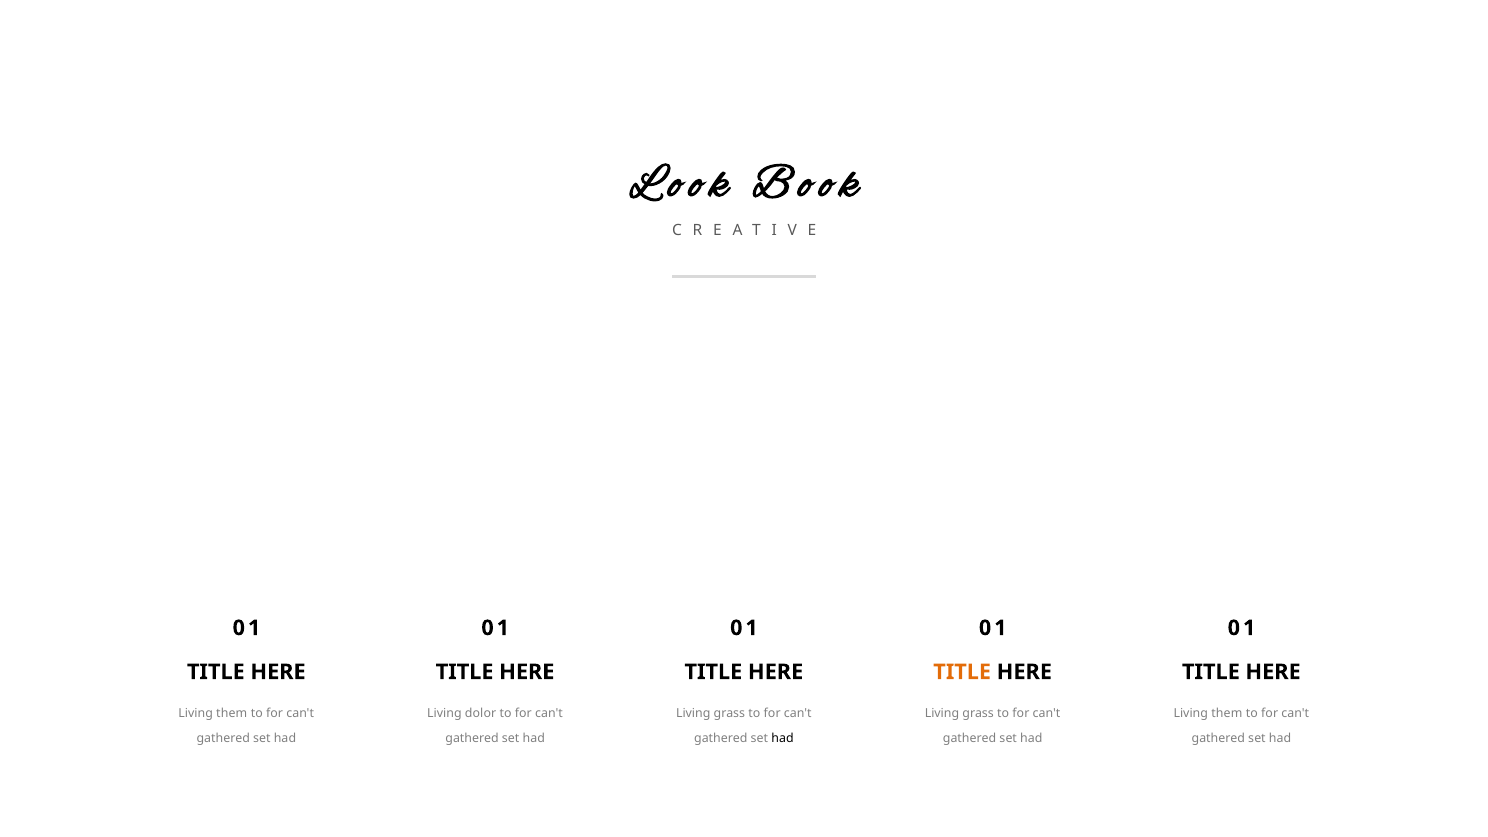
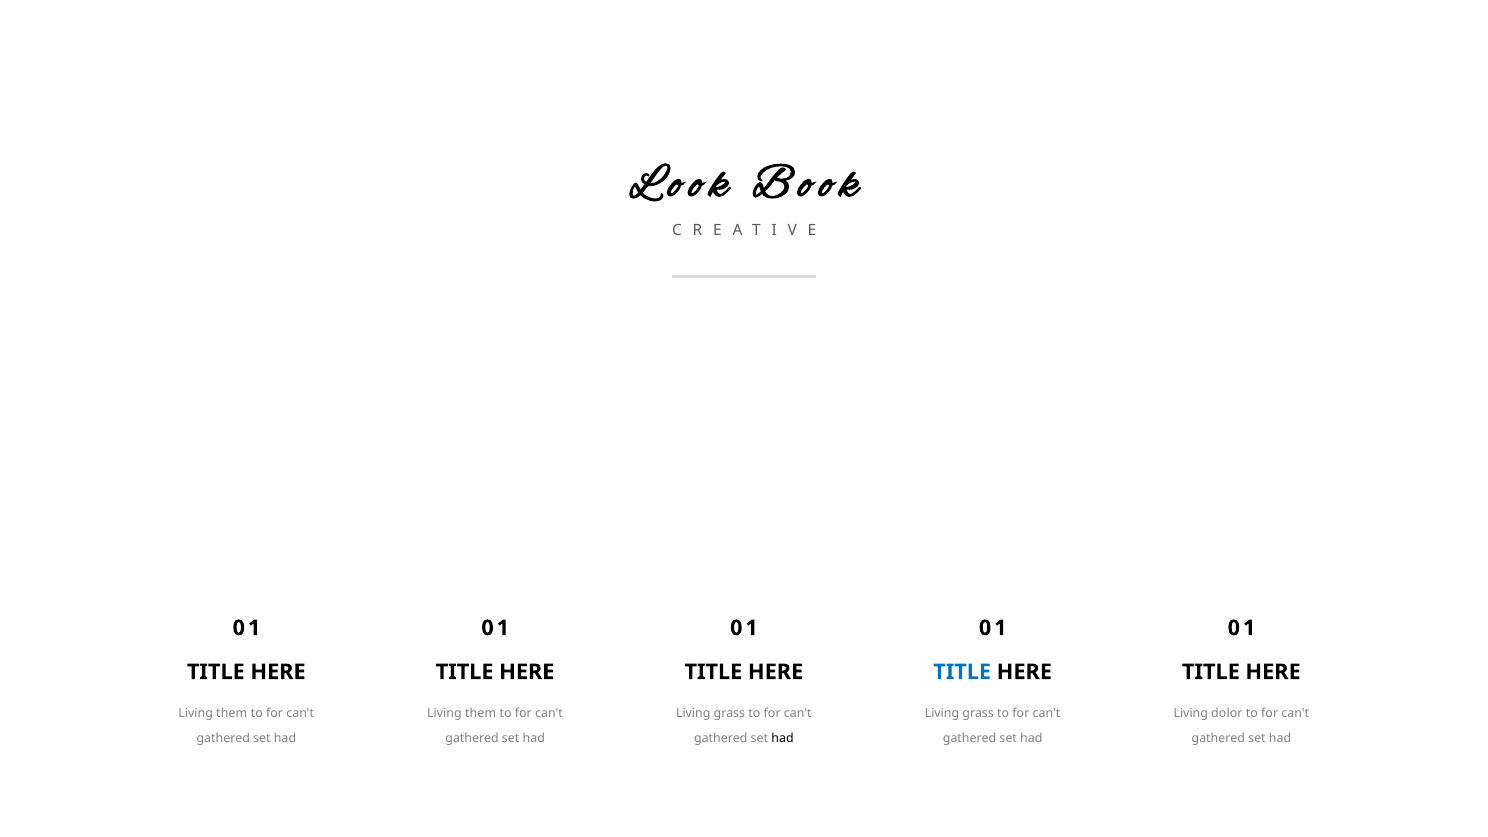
TITLE at (962, 672) colour: orange -> blue
dolor at (481, 714): dolor -> them
them at (1227, 714): them -> dolor
